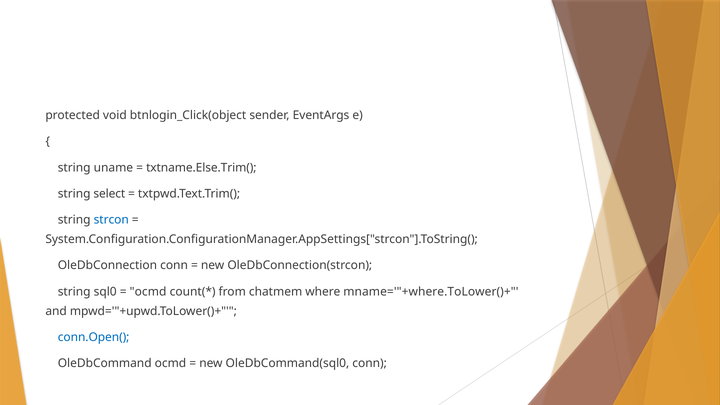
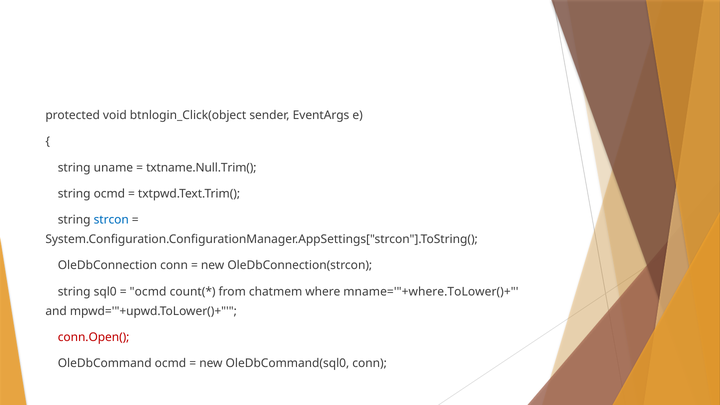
txtname.Else.Trim(: txtname.Else.Trim( -> txtname.Null.Trim(
string select: select -> ocmd
conn.Open( colour: blue -> red
